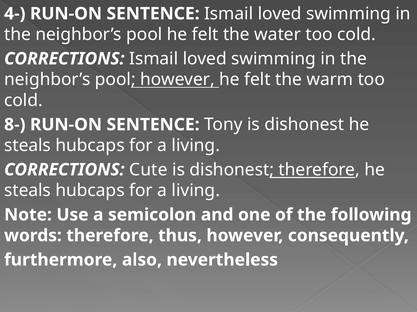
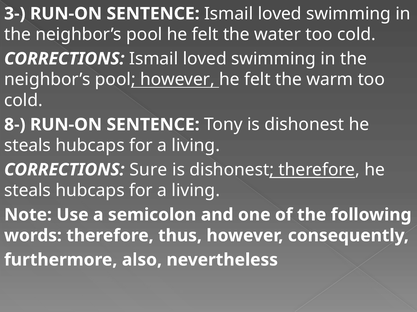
4-: 4- -> 3-
Cute: Cute -> Sure
